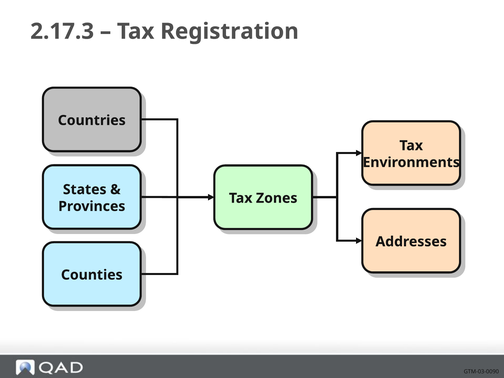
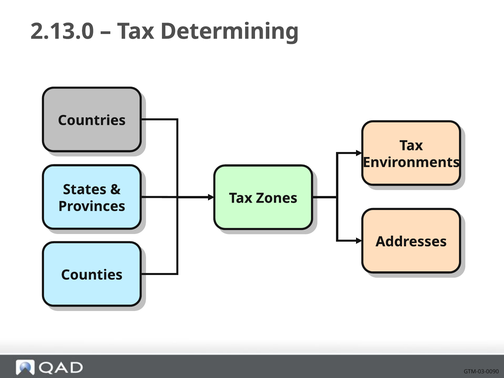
2.17.3: 2.17.3 -> 2.13.0
Registration: Registration -> Determining
